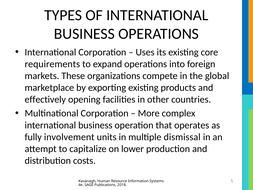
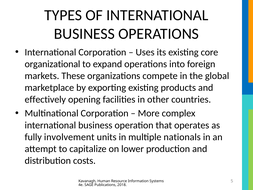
requirements: requirements -> organizational
dismissal: dismissal -> nationals
